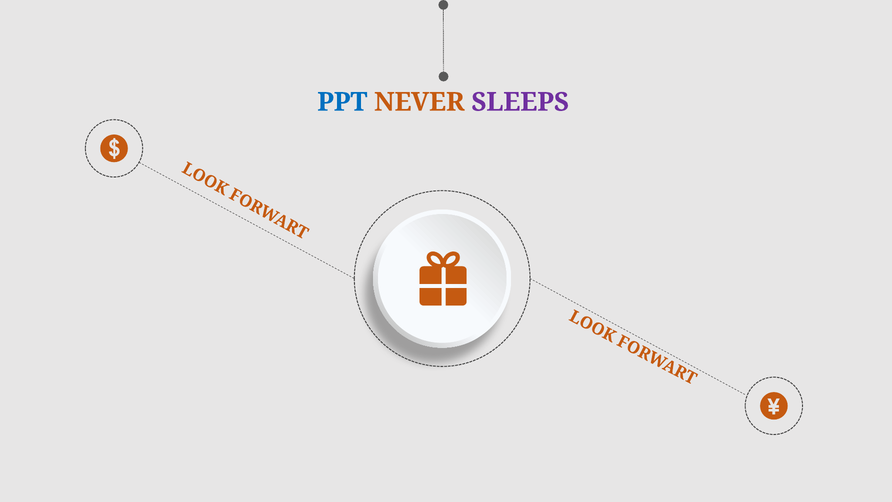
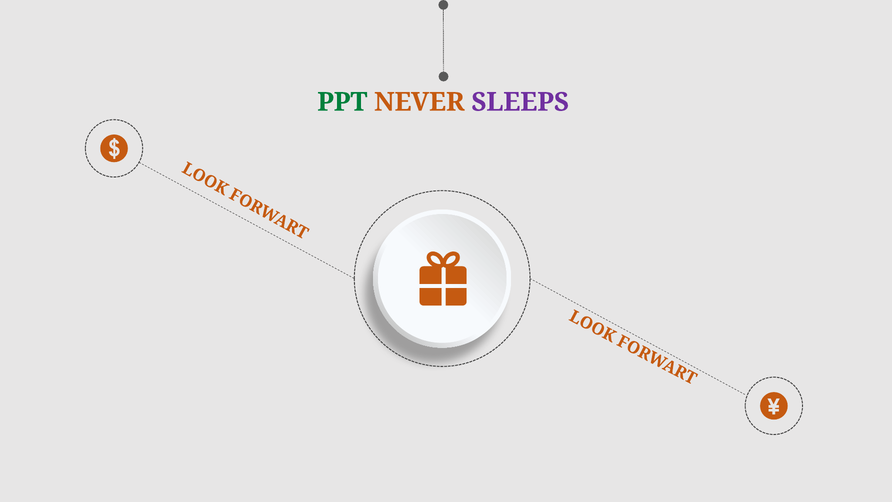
PPT colour: blue -> green
